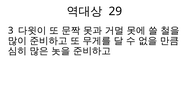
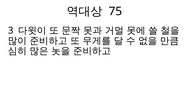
29: 29 -> 75
